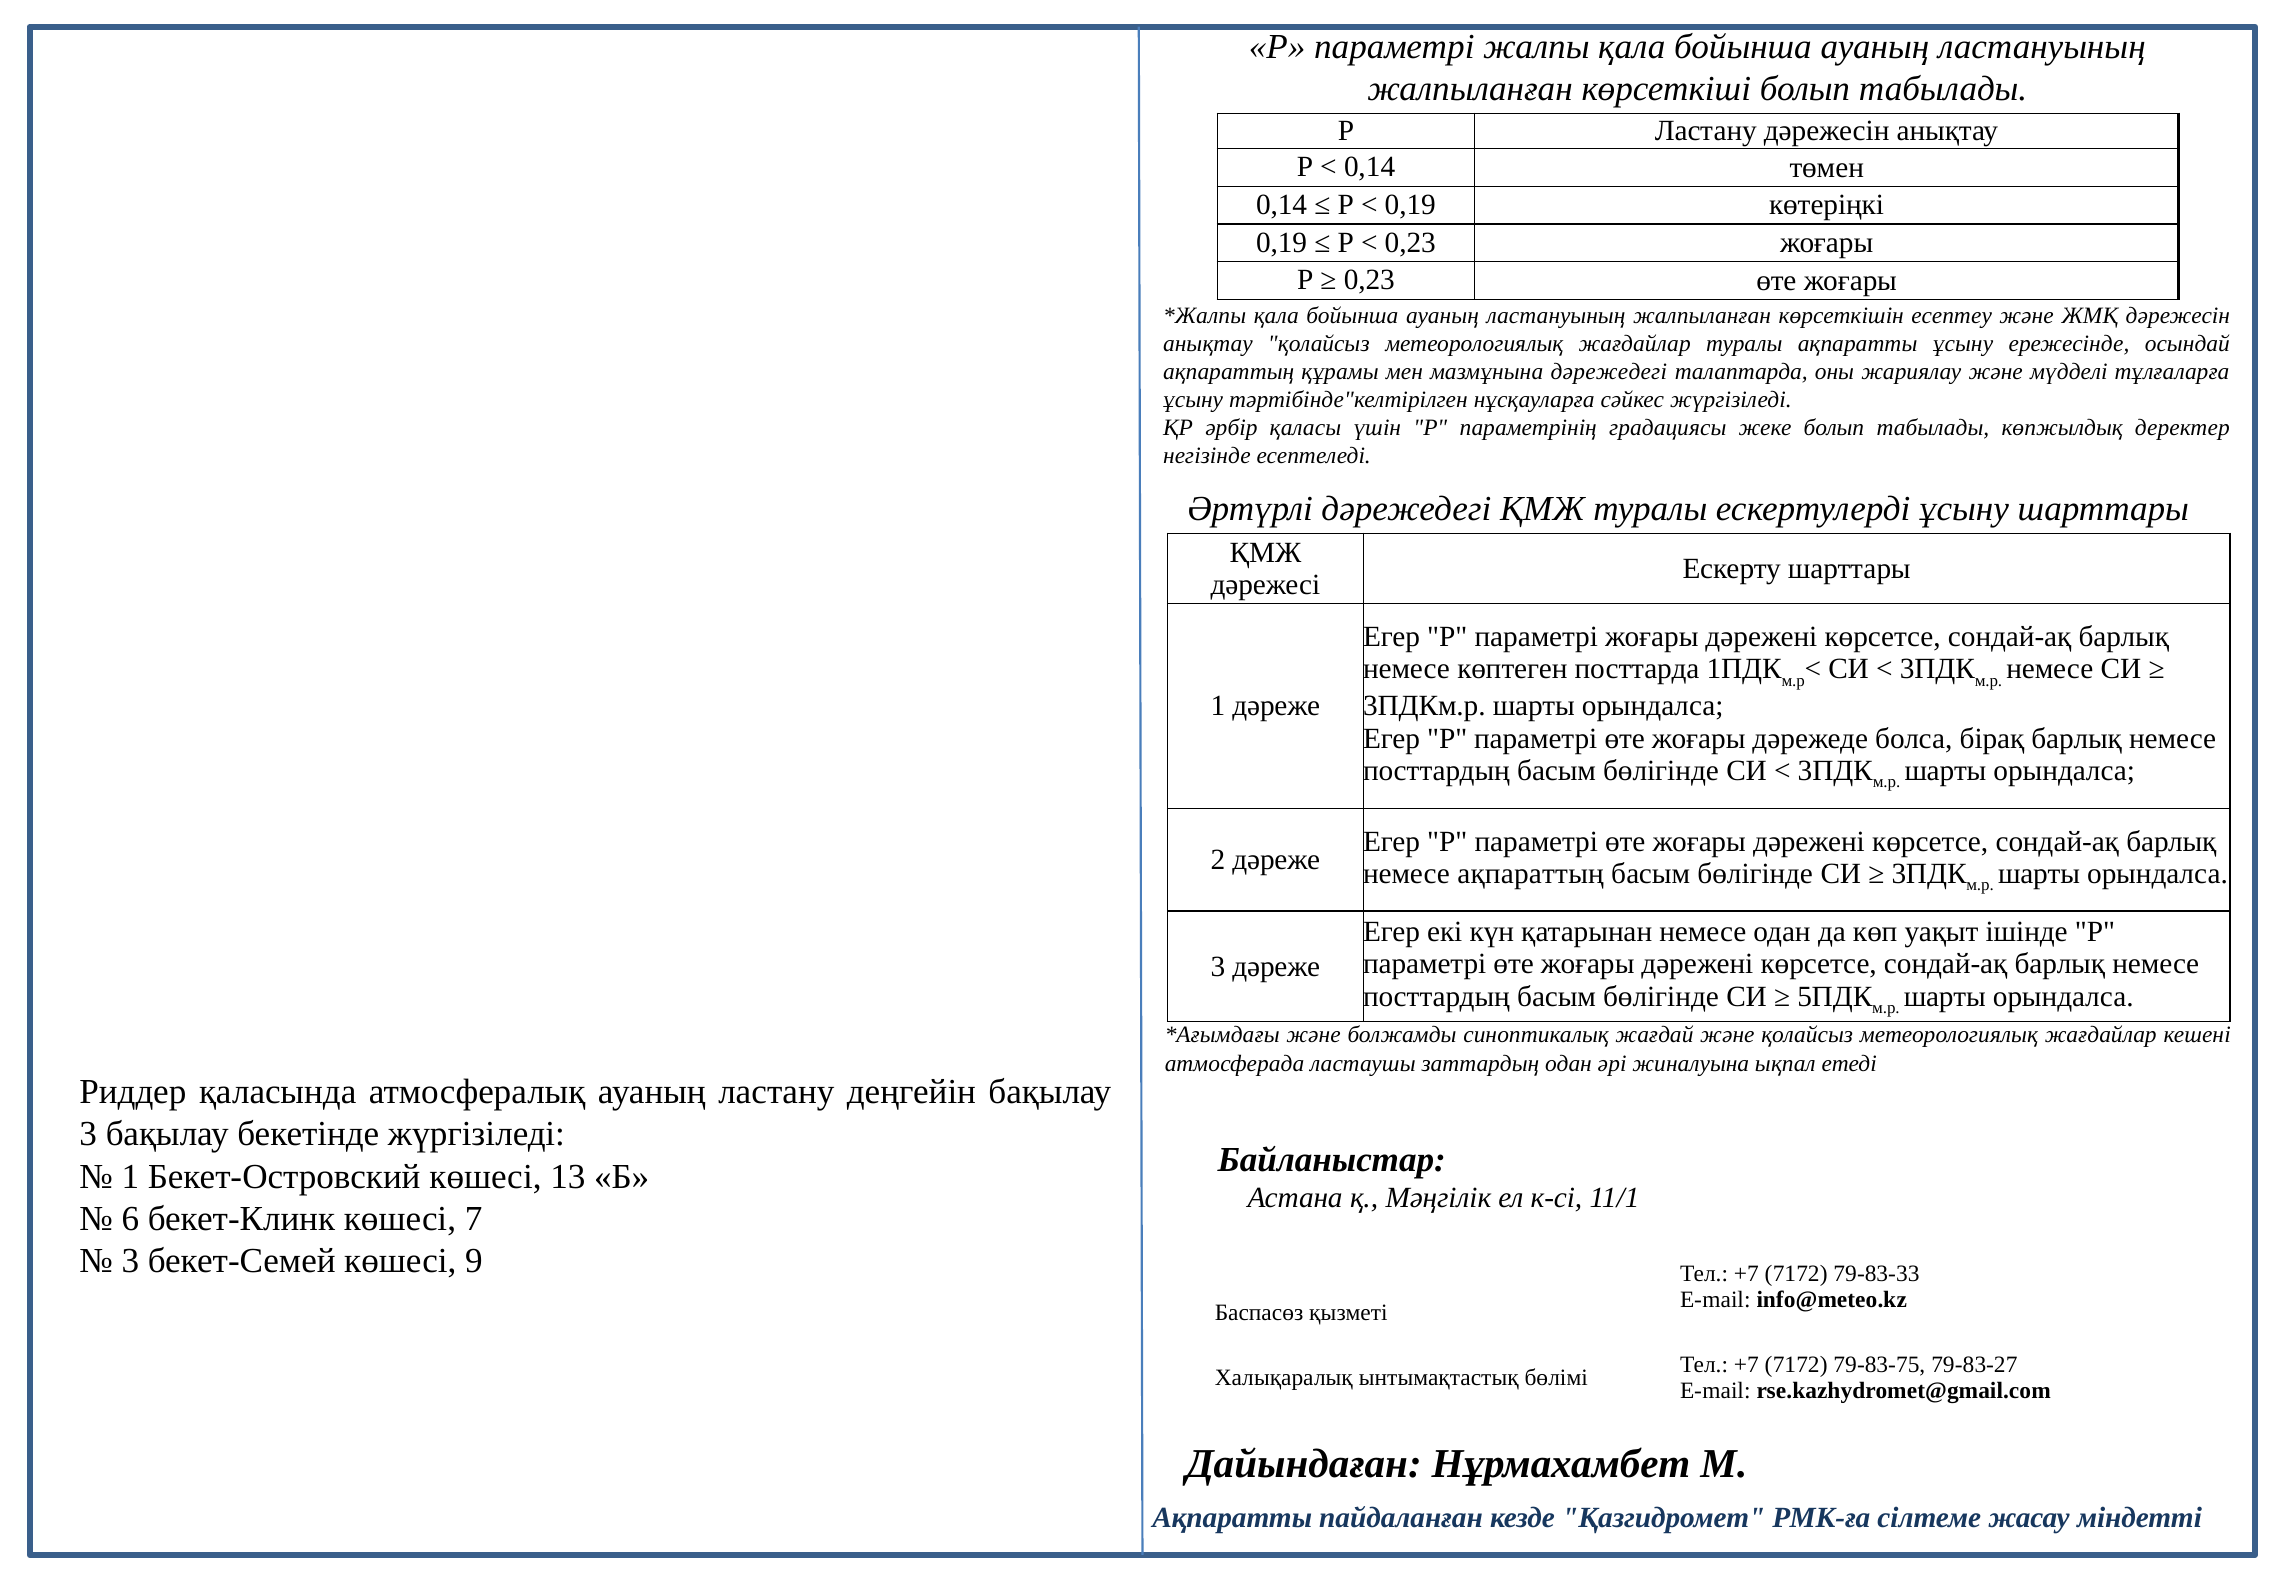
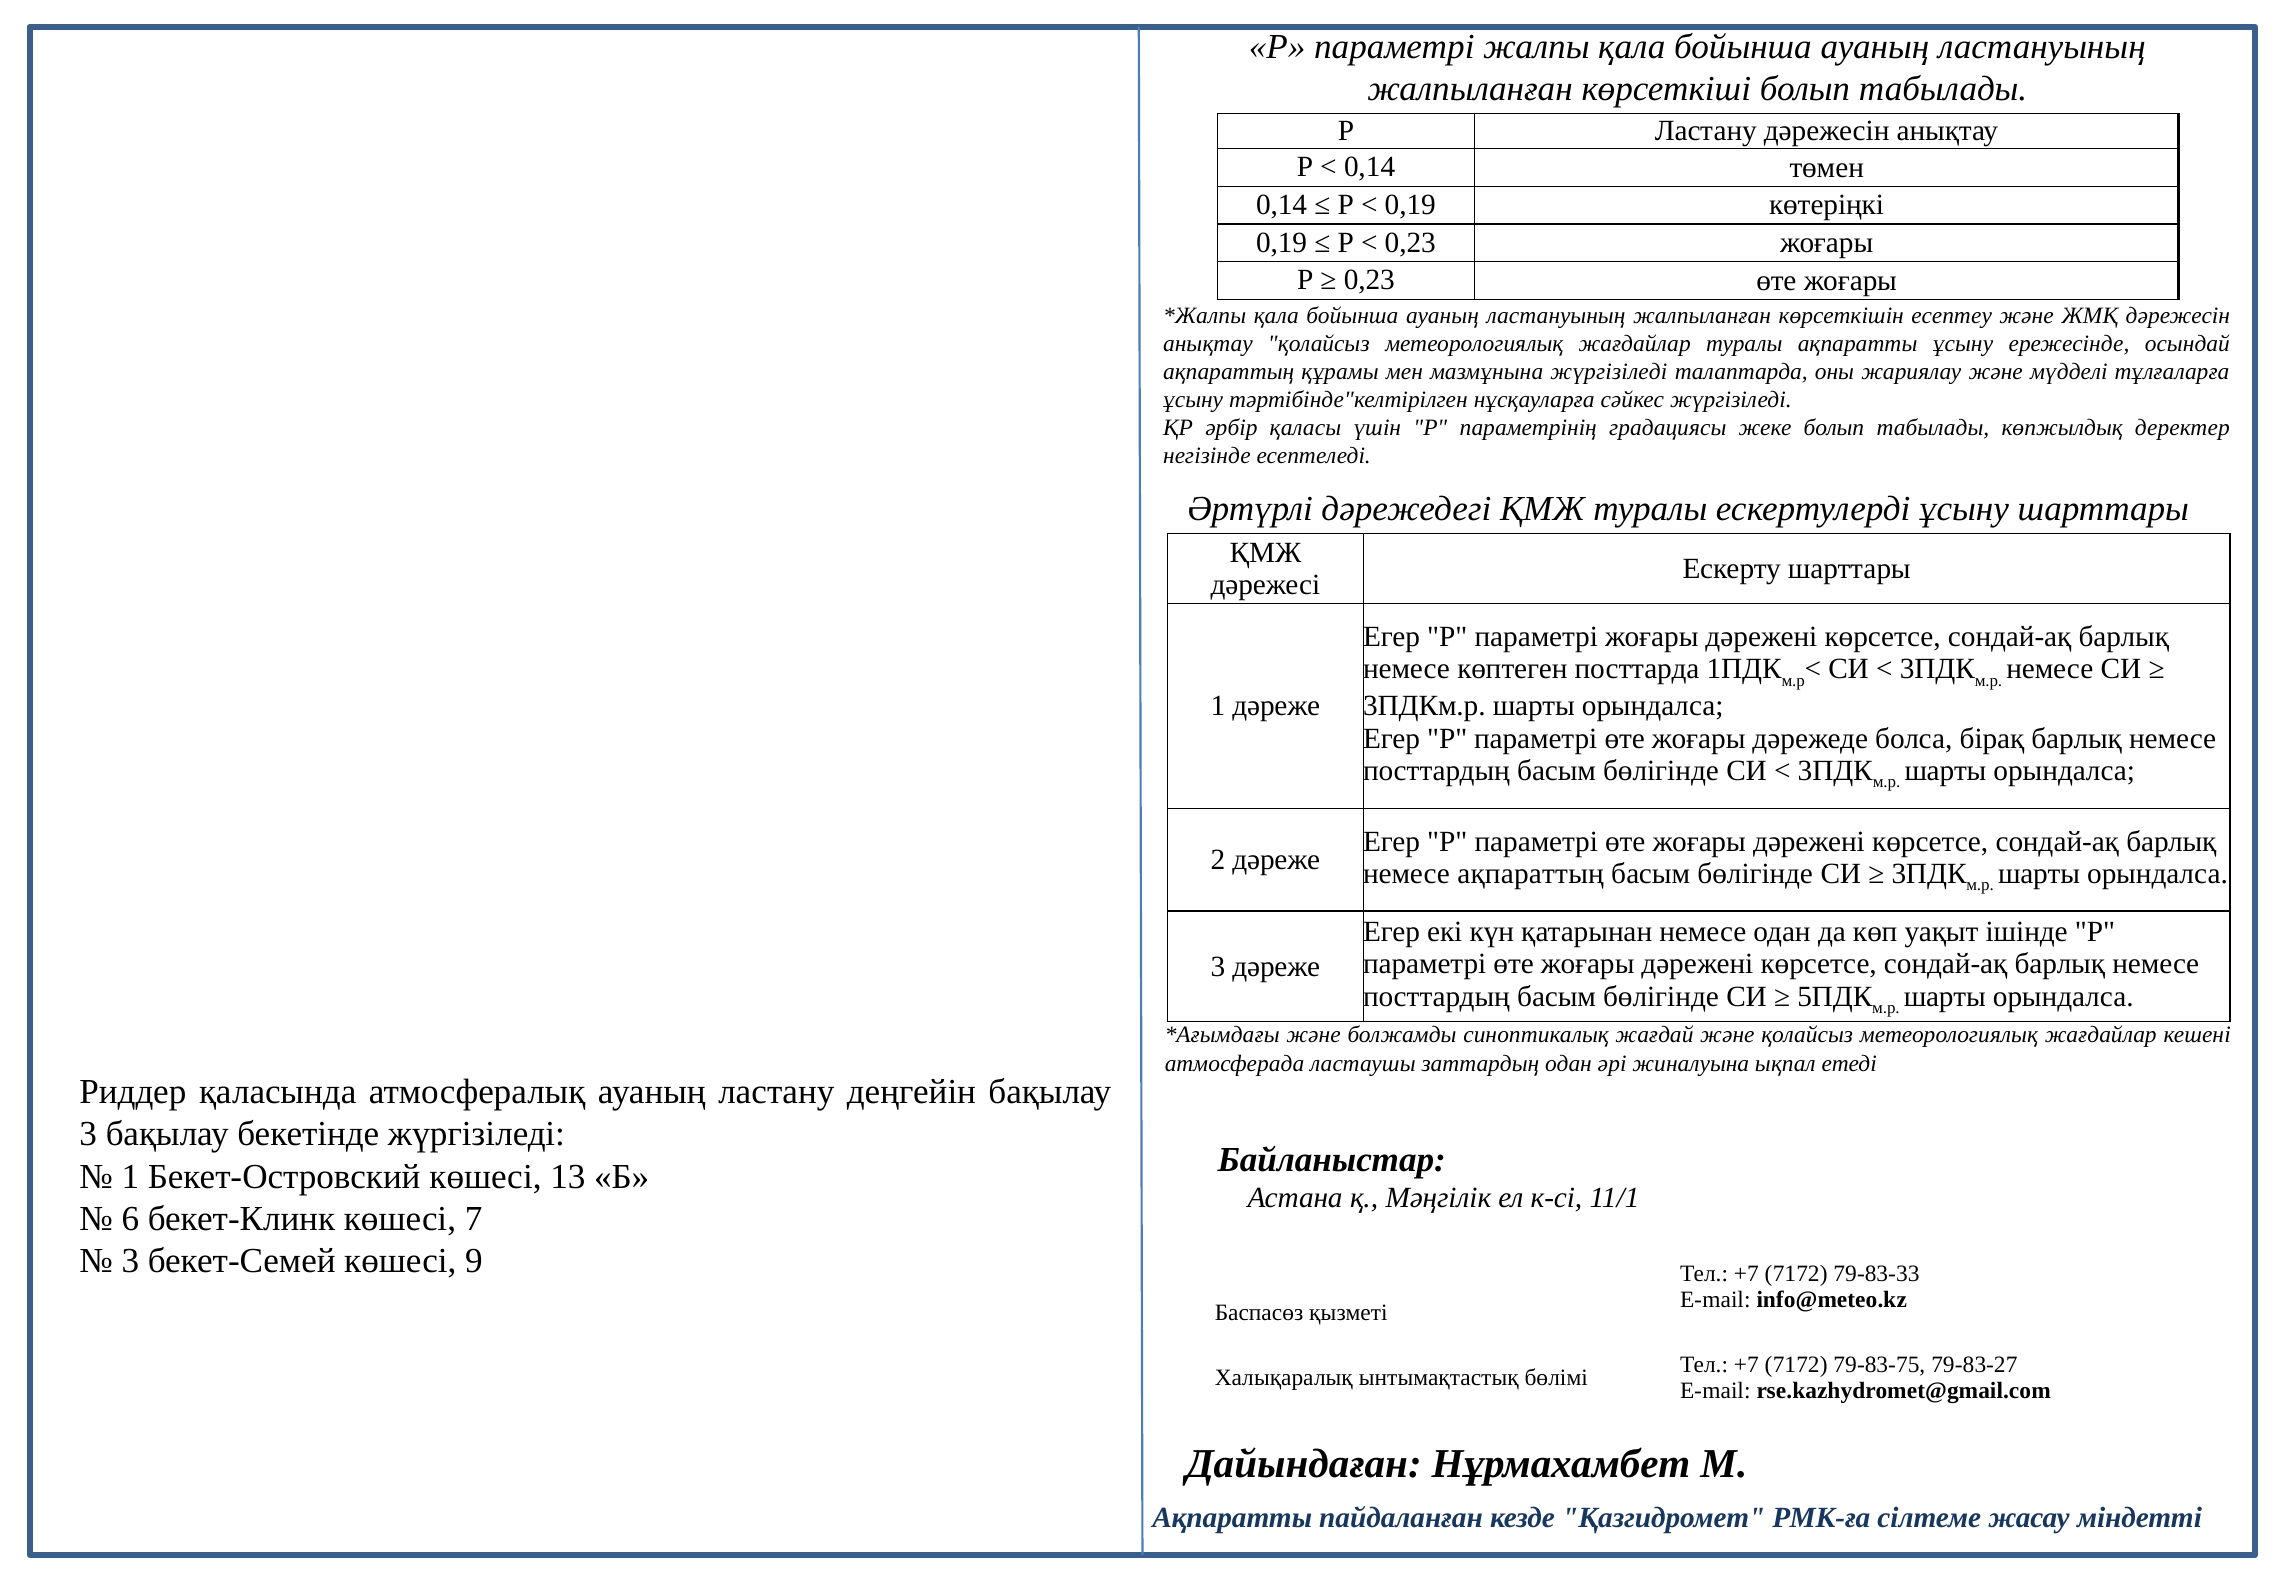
мазмұнына дәрежедегі: дәрежедегі -> жүргізіледі
